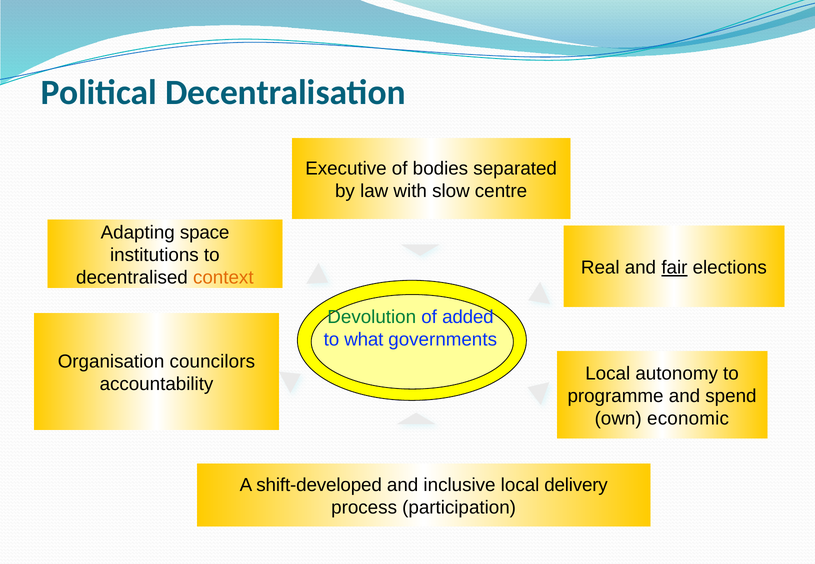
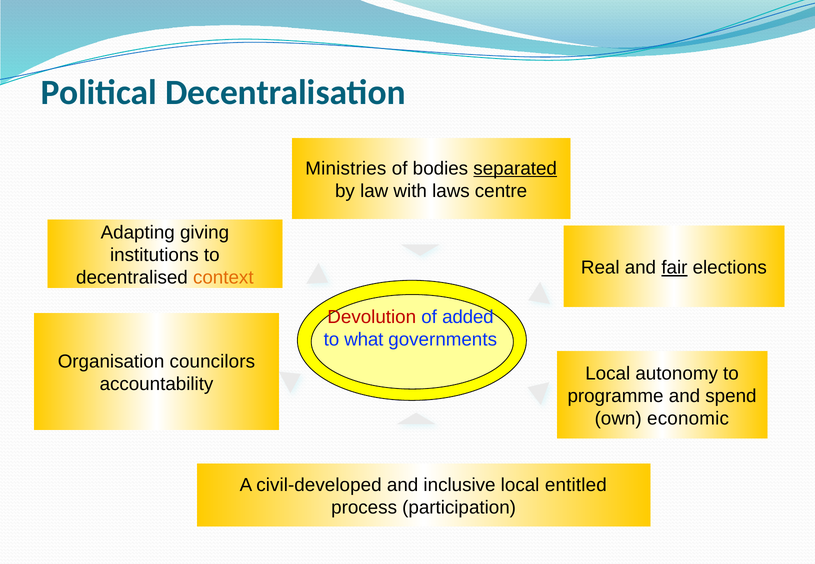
Executive: Executive -> Ministries
separated underline: none -> present
slow: slow -> laws
space: space -> giving
Devolution colour: green -> red
shift-developed: shift-developed -> civil-developed
delivery: delivery -> entitled
